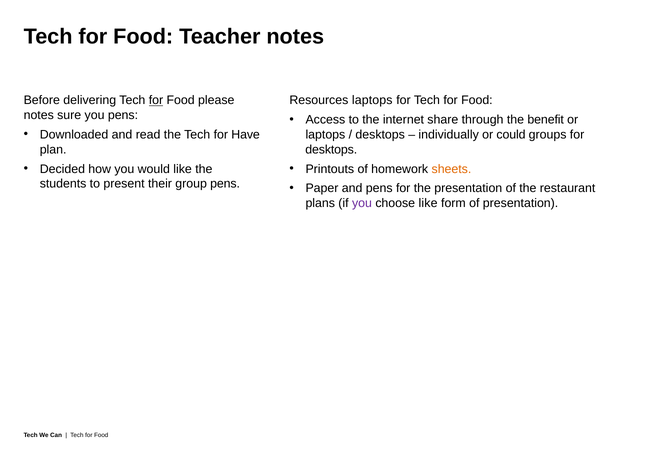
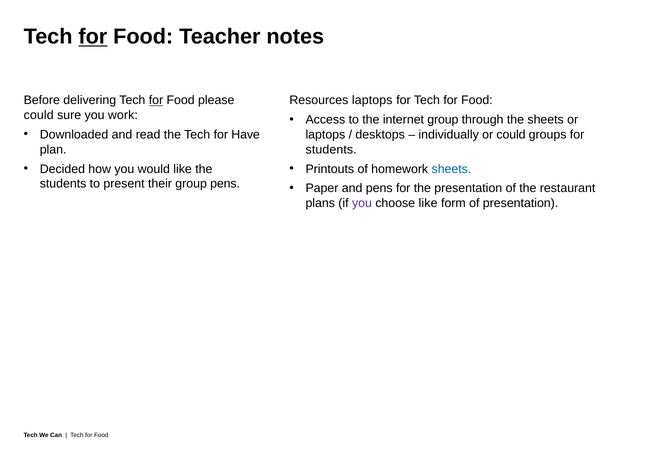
for at (93, 37) underline: none -> present
notes at (39, 115): notes -> could
you pens: pens -> work
internet share: share -> group
the benefit: benefit -> sheets
desktops at (331, 150): desktops -> students
sheets at (451, 169) colour: orange -> blue
